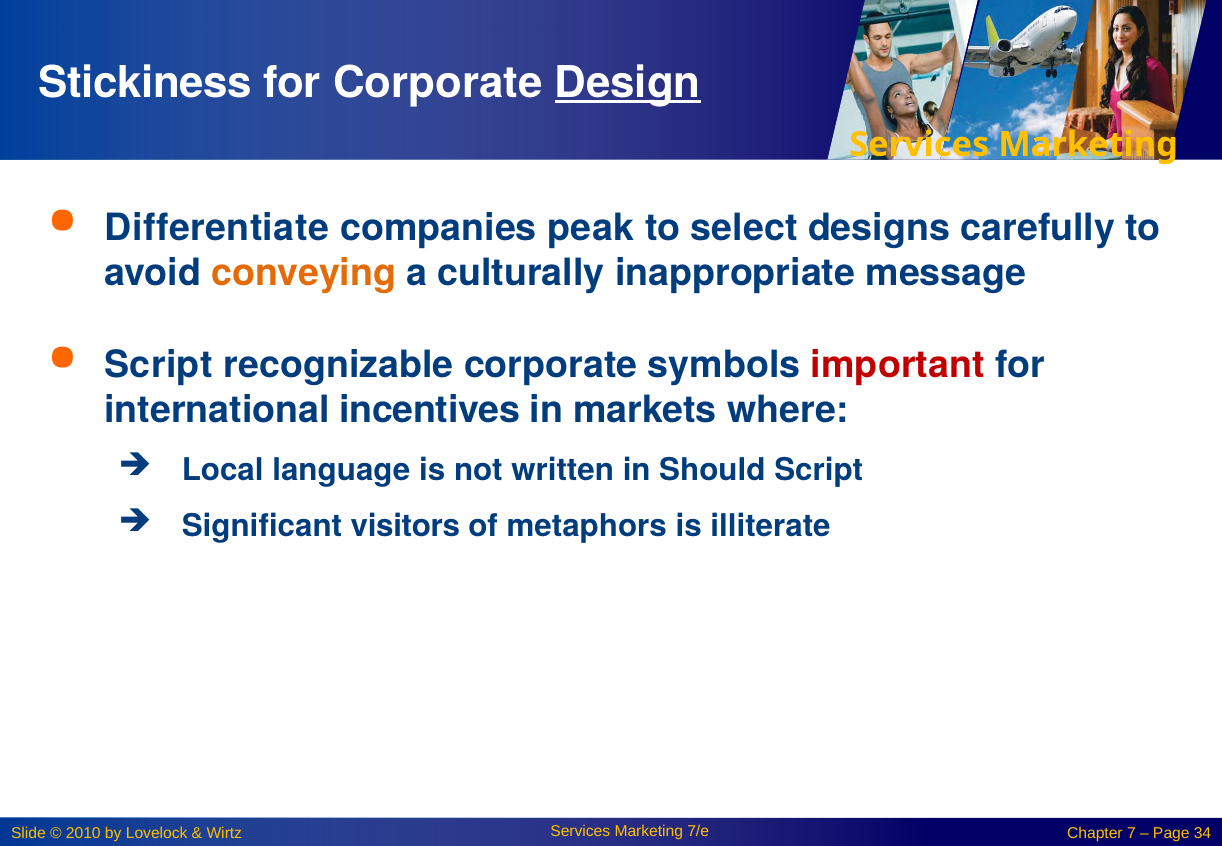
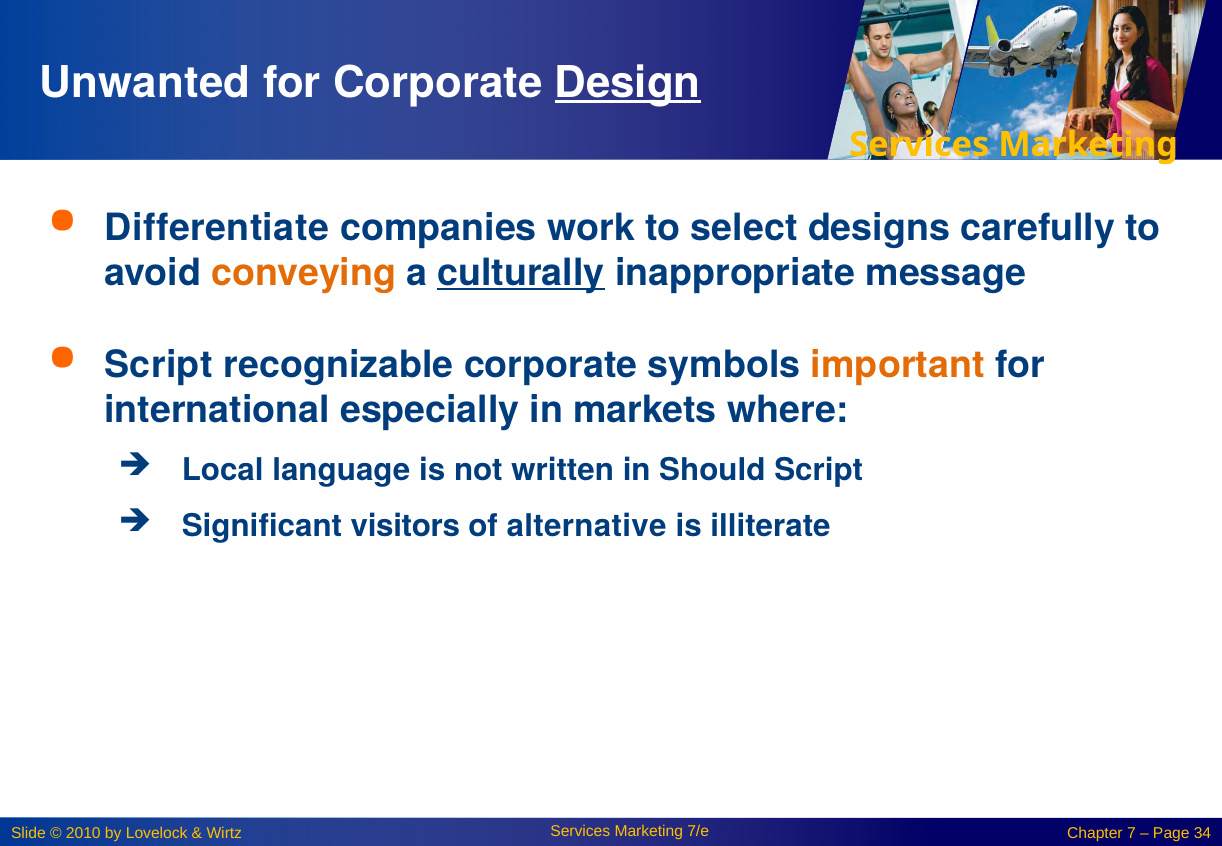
Stickiness: Stickiness -> Unwanted
peak: peak -> work
culturally underline: none -> present
important colour: red -> orange
incentives: incentives -> especially
metaphors: metaphors -> alternative
